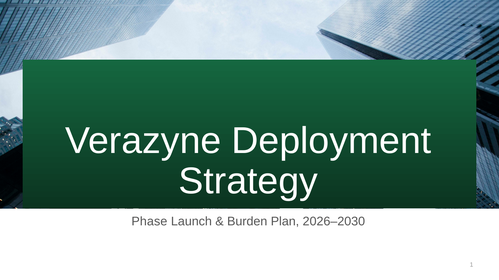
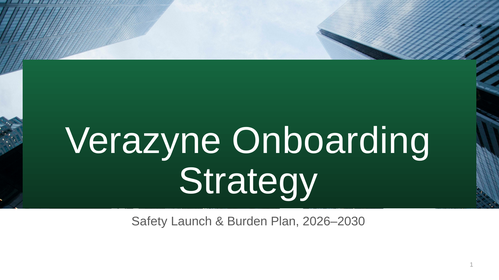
Deployment: Deployment -> Onboarding
Phase: Phase -> Safety
